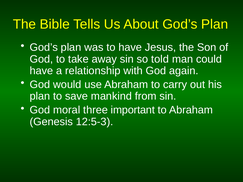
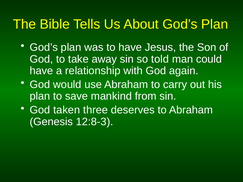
moral: moral -> taken
important: important -> deserves
12:5-3: 12:5-3 -> 12:8-3
